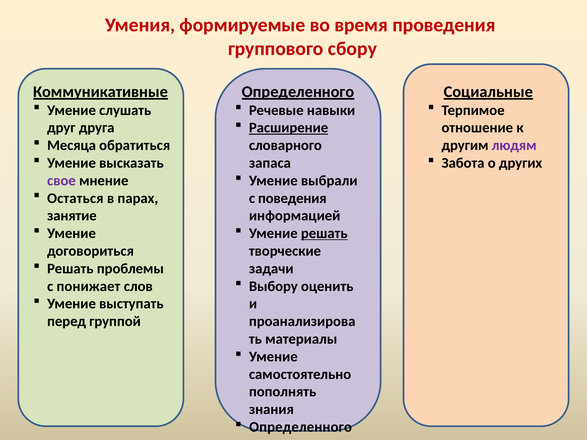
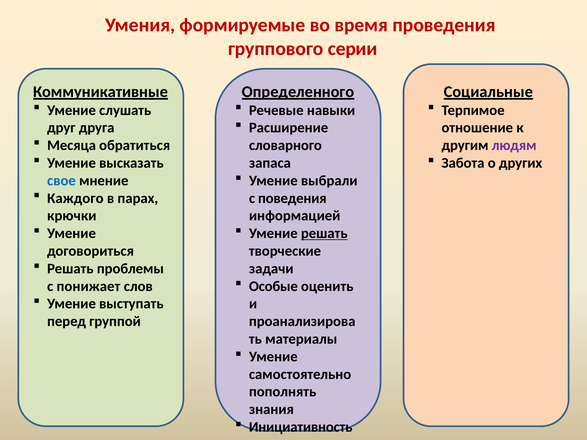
сбору: сбору -> серии
Расширение underline: present -> none
свое colour: purple -> blue
Остаться: Остаться -> Каждого
занятие: занятие -> крючки
Выбору: Выбору -> Особые
Определенного at (301, 427): Определенного -> Инициативность
